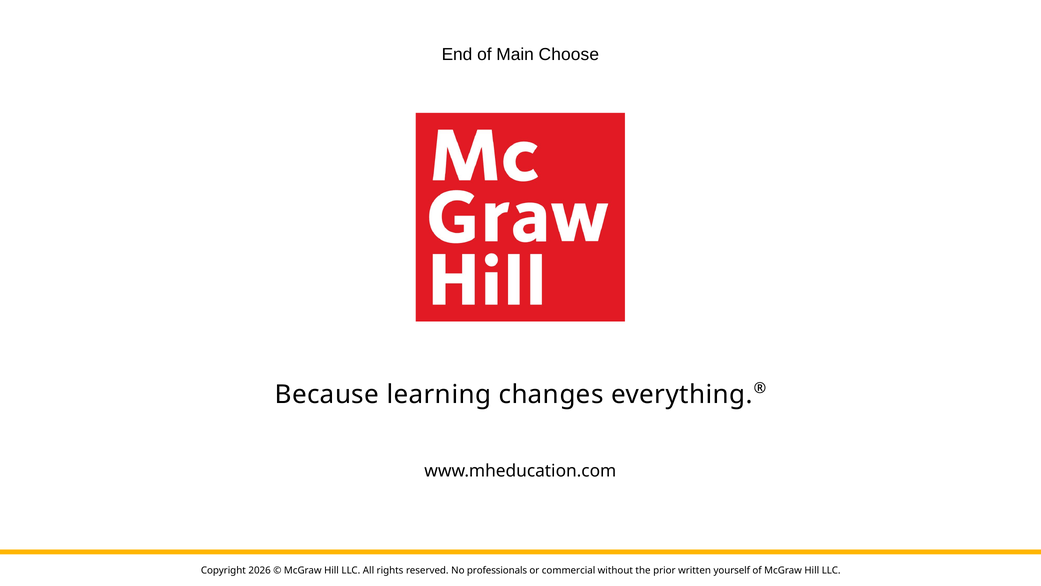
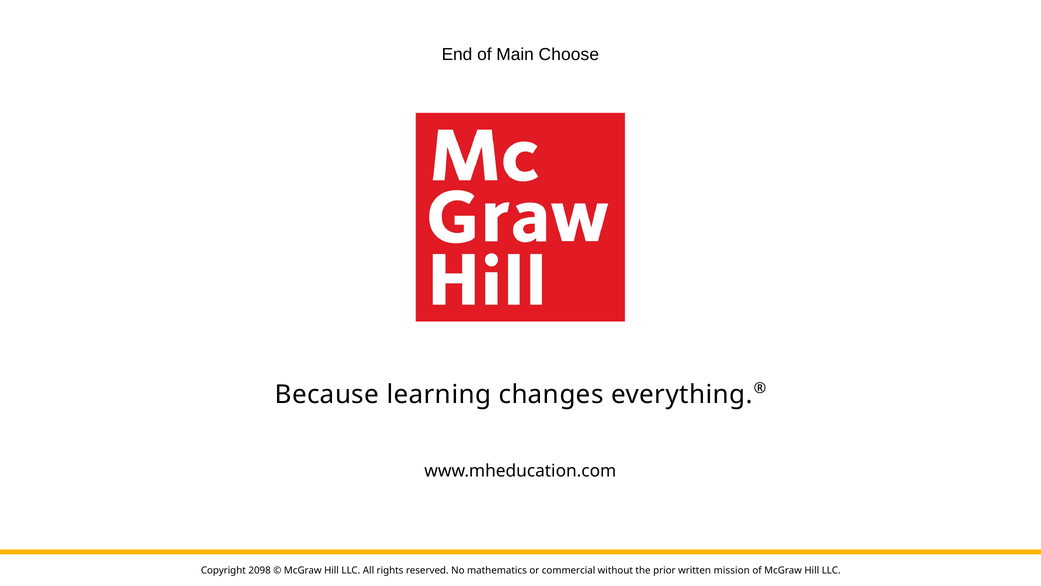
2026: 2026 -> 2098
professionals: professionals -> mathematics
yourself: yourself -> mission
